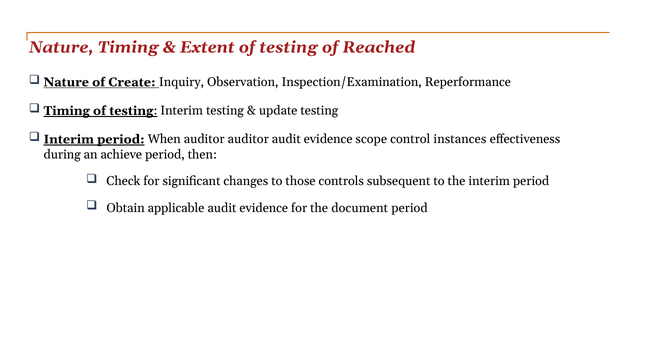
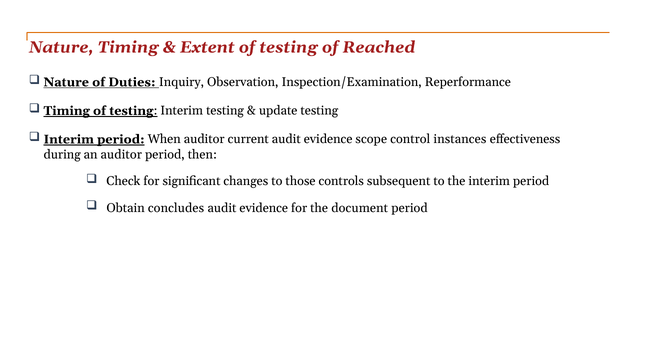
Create: Create -> Duties
auditor auditor: auditor -> current
an achieve: achieve -> auditor
applicable: applicable -> concludes
